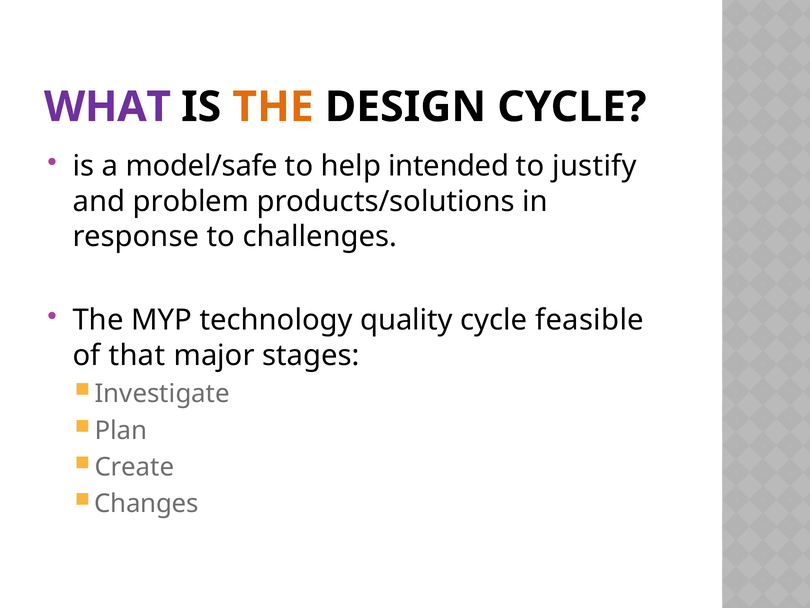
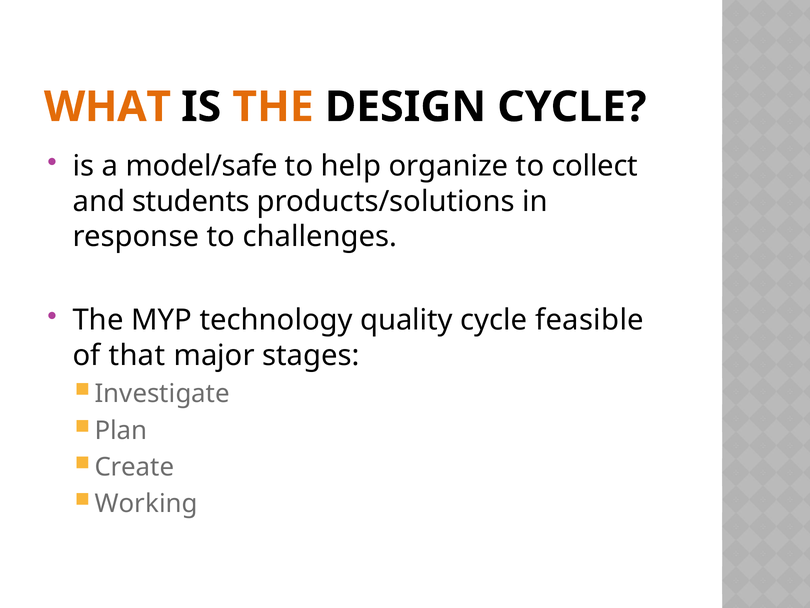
WHAT colour: purple -> orange
intended: intended -> organize
justify: justify -> collect
problem: problem -> students
Changes: Changes -> Working
